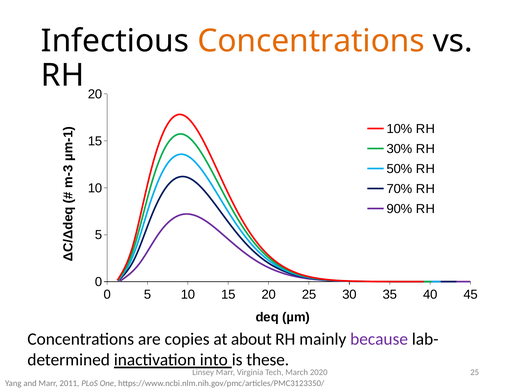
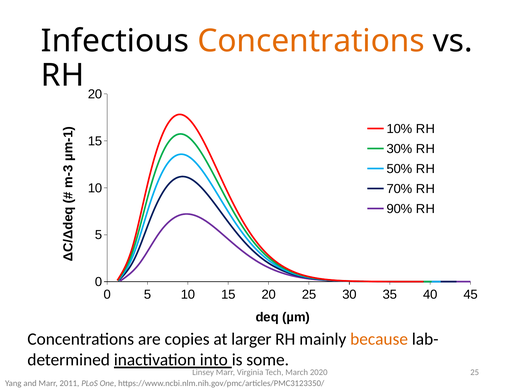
about: about -> larger
because colour: purple -> orange
these: these -> some
